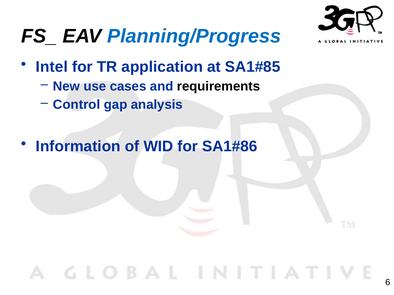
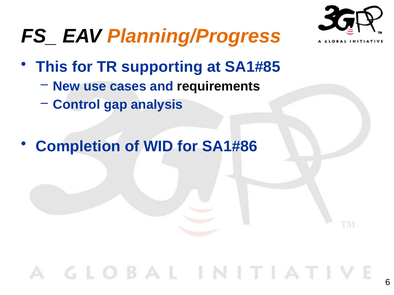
Planning/Progress colour: blue -> orange
Intel: Intel -> This
application: application -> supporting
Information: Information -> Completion
